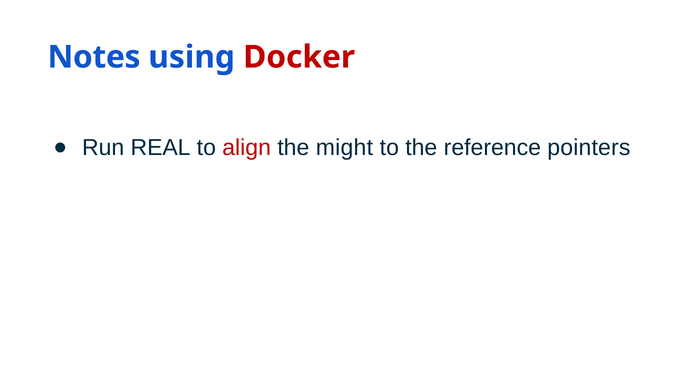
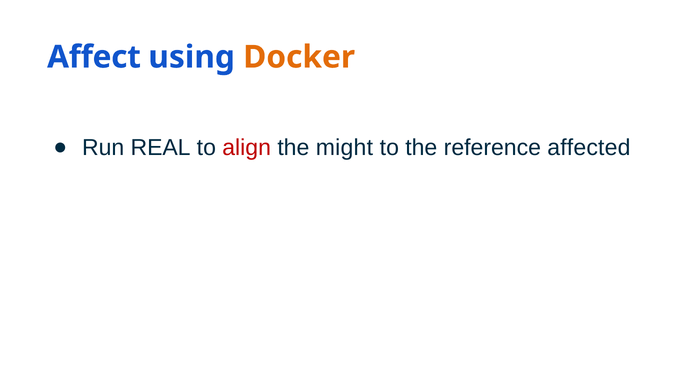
Notes: Notes -> Affect
Docker colour: red -> orange
pointers: pointers -> affected
